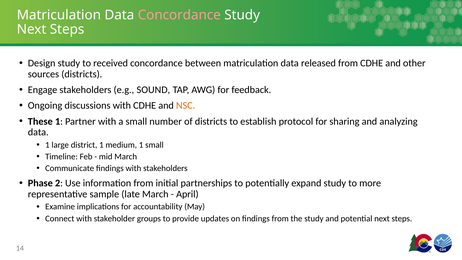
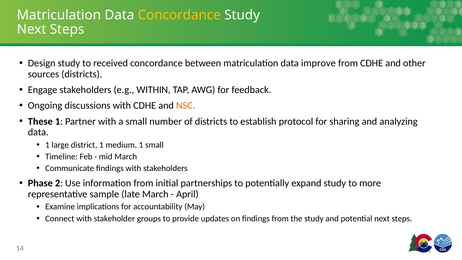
Concordance at (179, 15) colour: pink -> yellow
released: released -> improve
SOUND: SOUND -> WITHIN
